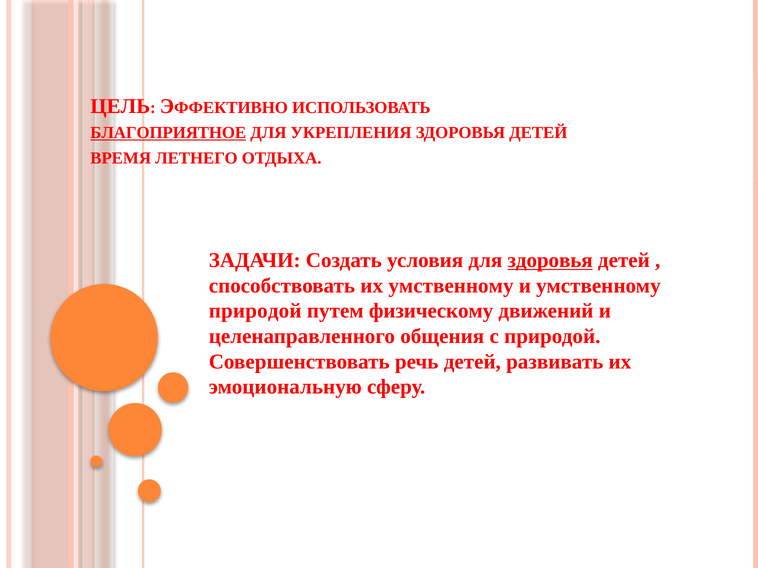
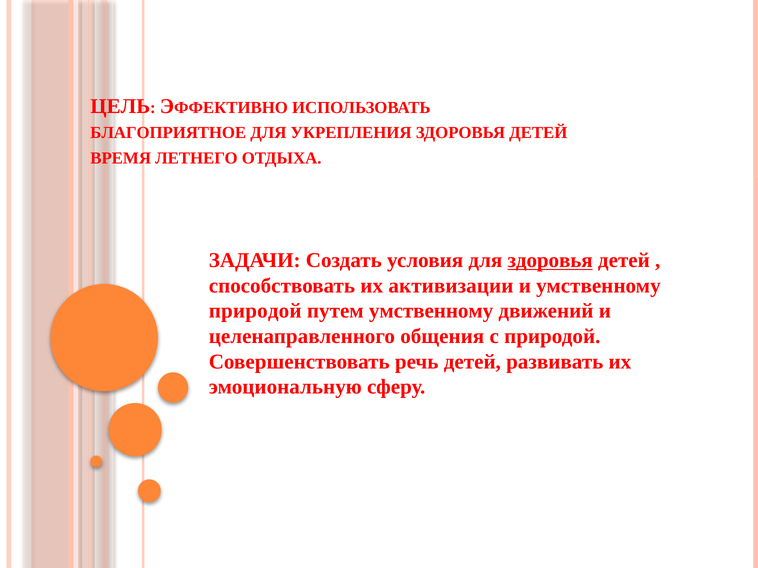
БЛАГОПРИЯТНОЕ underline: present -> none
их умственному: умственному -> активизации
путем физическому: физическому -> умственному
